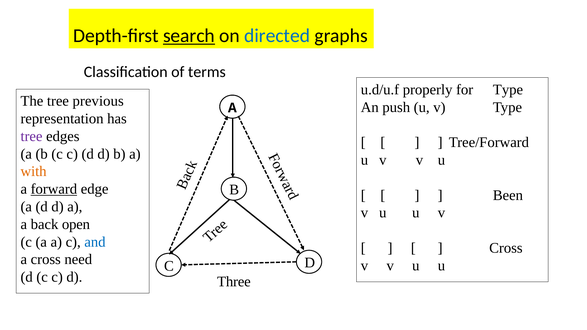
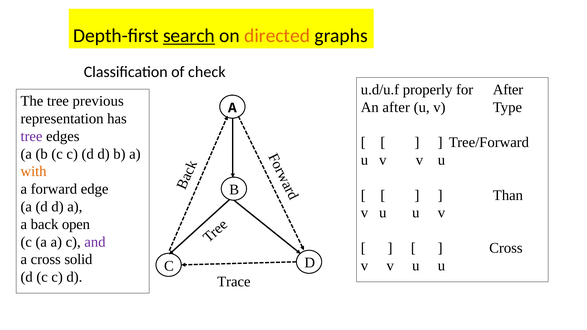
directed colour: blue -> orange
terms: terms -> check
for Type: Type -> After
An push: push -> after
forward underline: present -> none
Been: Been -> Than
and colour: blue -> purple
need: need -> solid
Three: Three -> Trace
